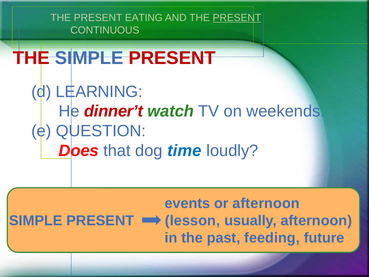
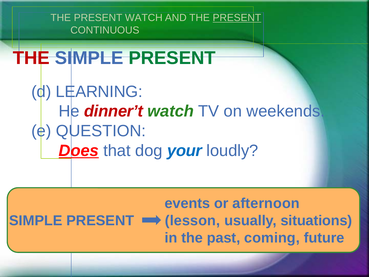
PRESENT EATING: EATING -> WATCH
PRESENT at (172, 58) colour: red -> green
Does underline: none -> present
time: time -> your
usually afternoon: afternoon -> situations
feeding: feeding -> coming
